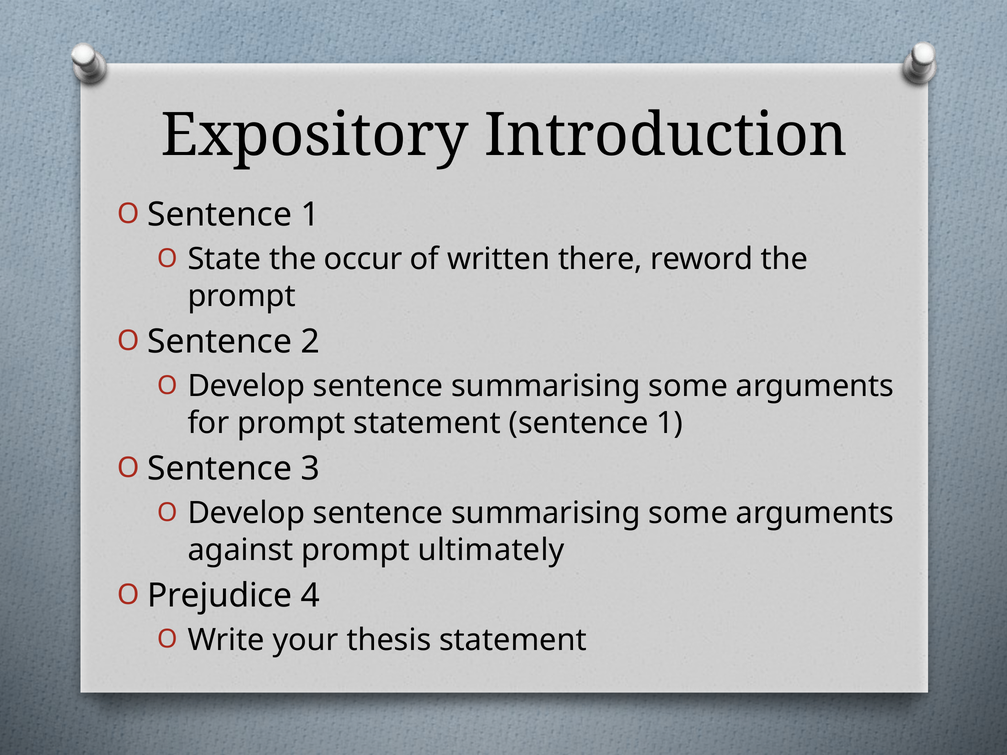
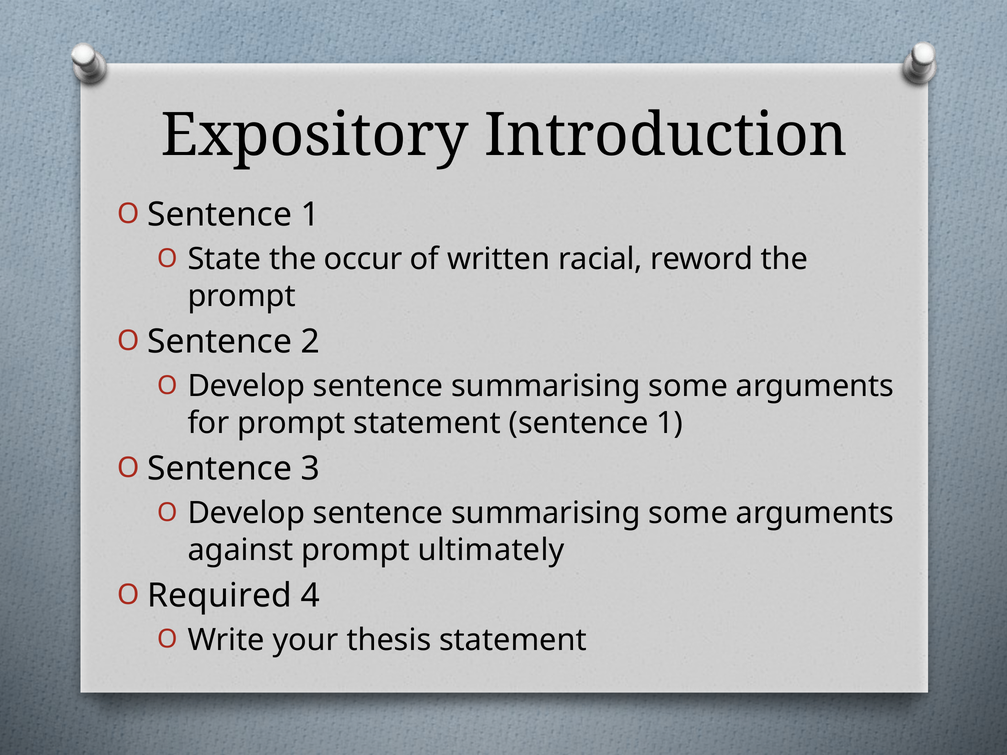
there: there -> racial
Prejudice: Prejudice -> Required
